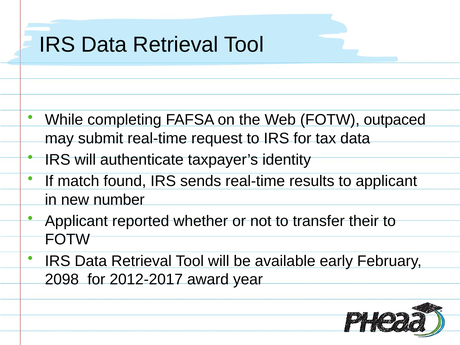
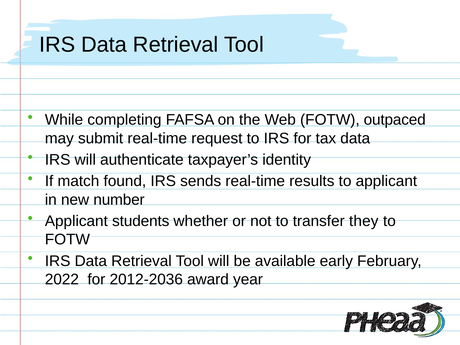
reported: reported -> students
their: their -> they
2098: 2098 -> 2022
2012-2017: 2012-2017 -> 2012-2036
